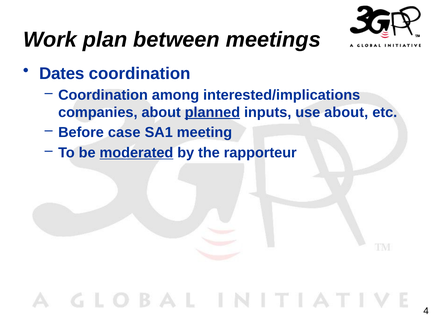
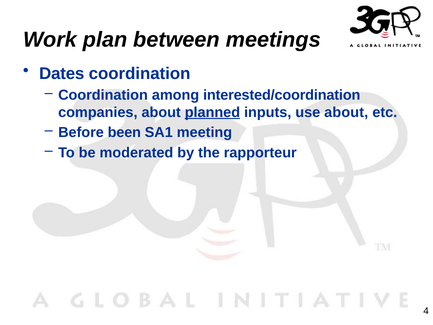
interested/implications: interested/implications -> interested/coordination
case: case -> been
moderated underline: present -> none
